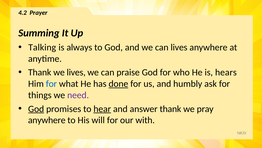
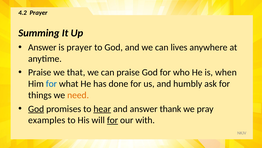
Talking at (42, 47): Talking -> Answer
is always: always -> prayer
Thank at (40, 72): Thank -> Praise
we lives: lives -> that
hears: hears -> when
done underline: present -> none
need colour: purple -> orange
anywhere at (47, 120): anywhere -> examples
for at (112, 120) underline: none -> present
